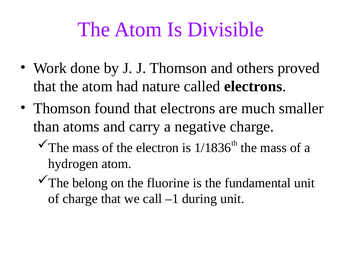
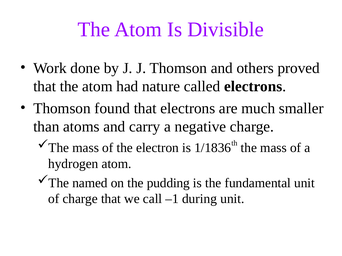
belong: belong -> named
fluorine: fluorine -> pudding
